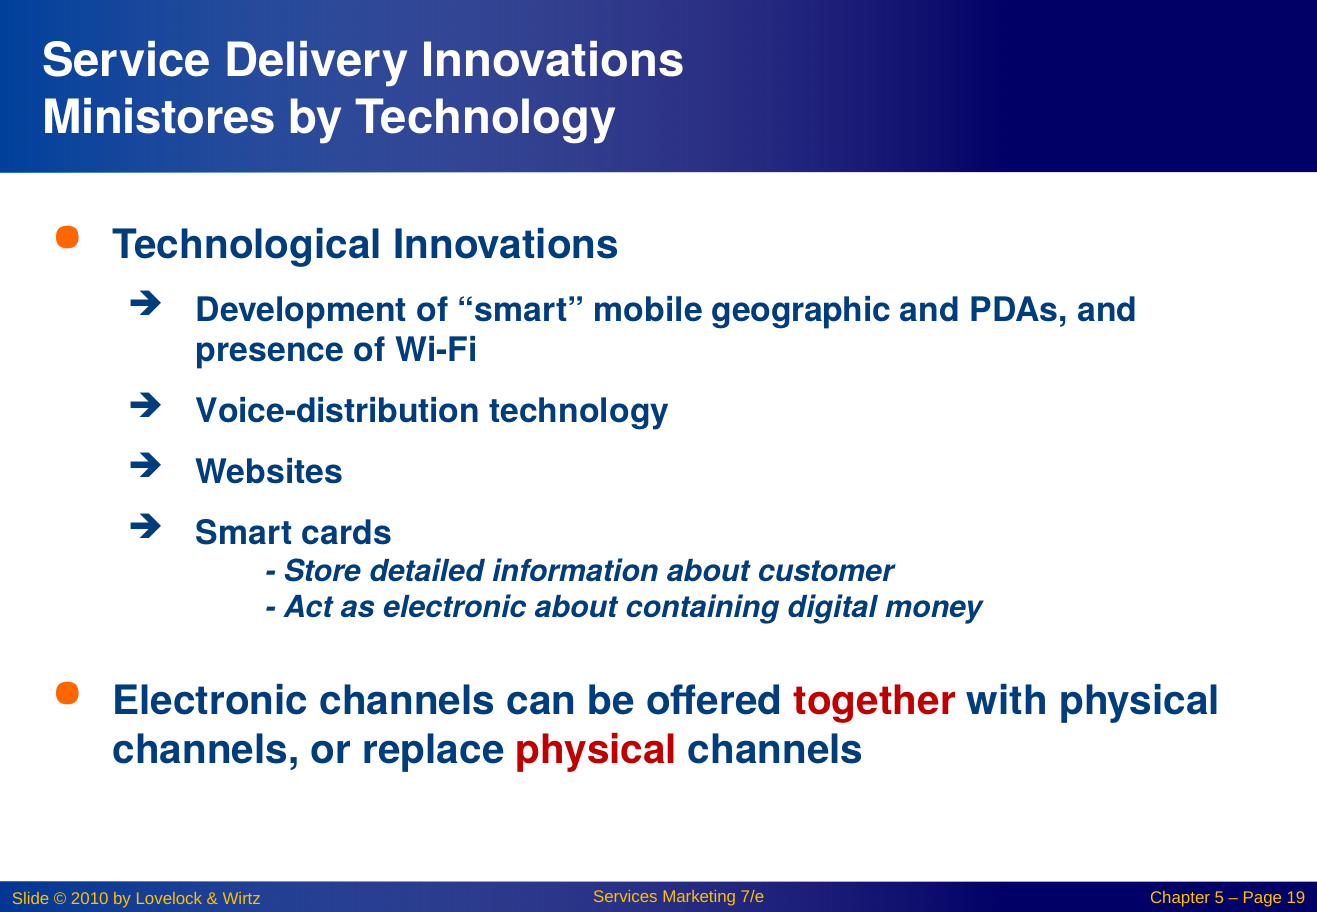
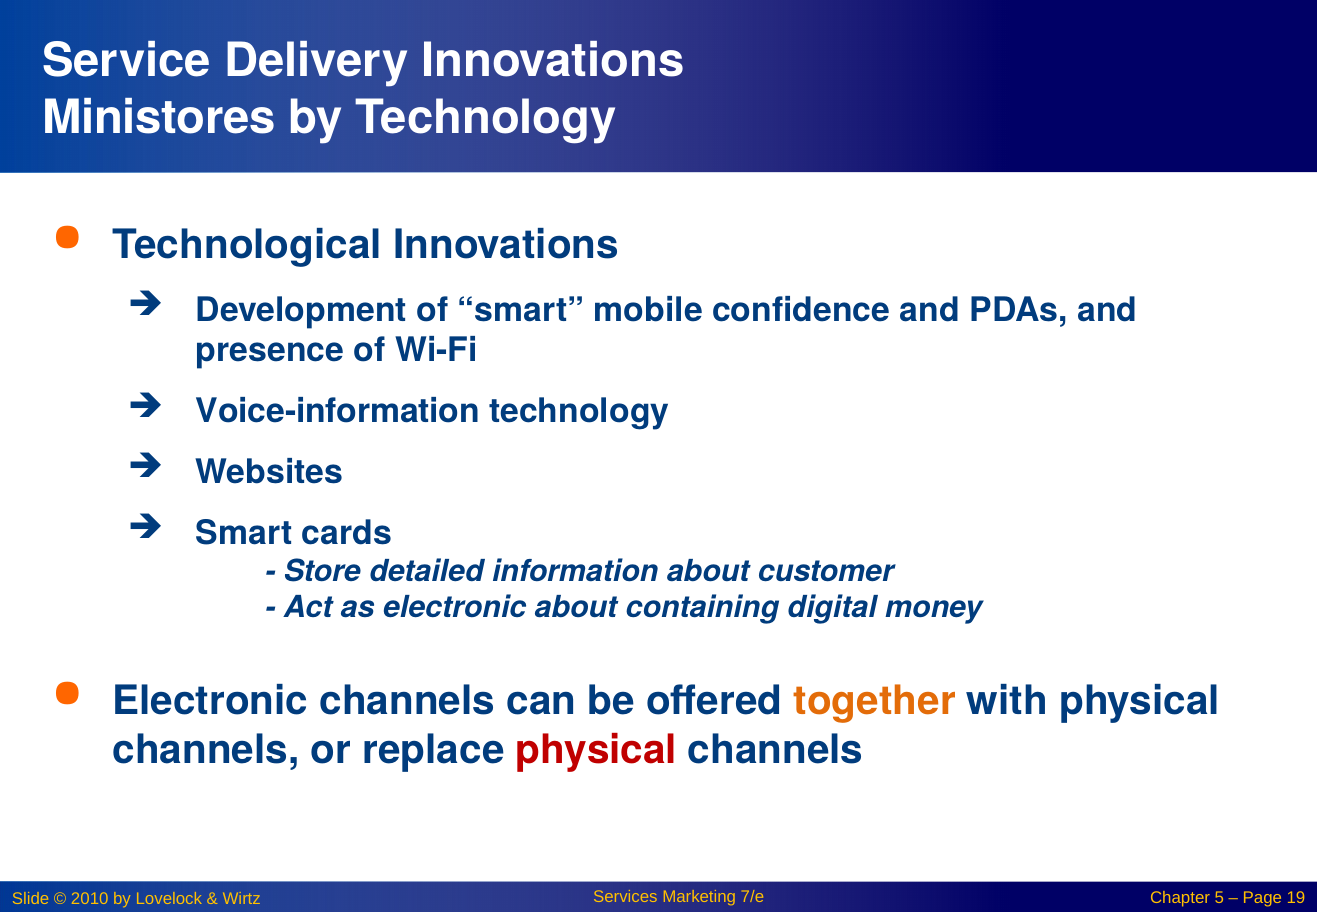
geographic: geographic -> confidence
Voice-distribution: Voice-distribution -> Voice-information
together colour: red -> orange
